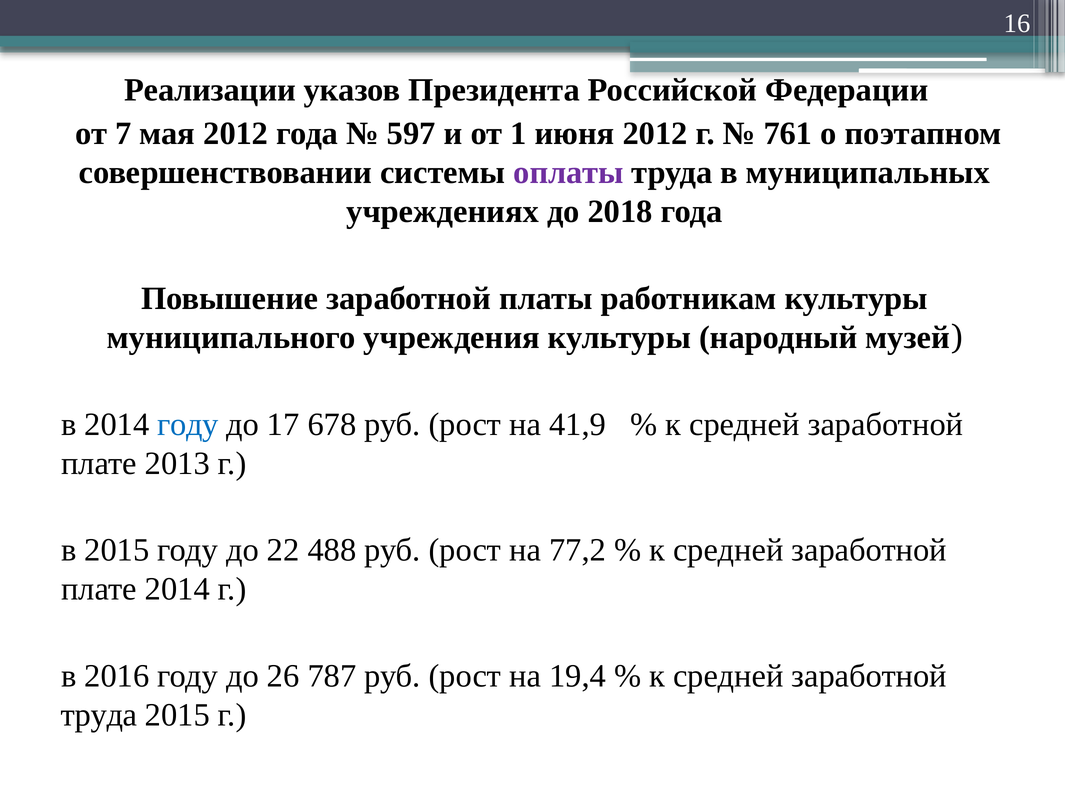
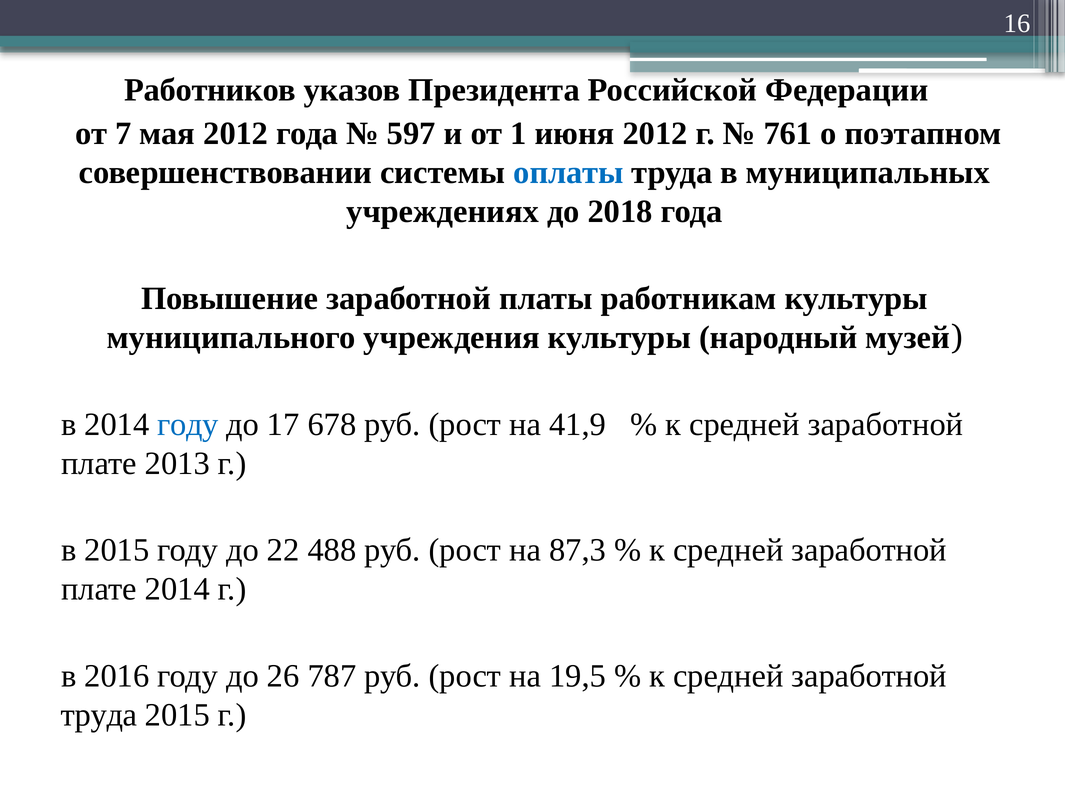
Реализации: Реализации -> Работников
оплаты colour: purple -> blue
77,2: 77,2 -> 87,3
19,4: 19,4 -> 19,5
